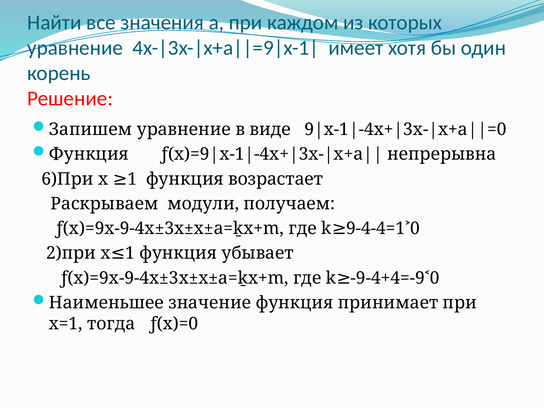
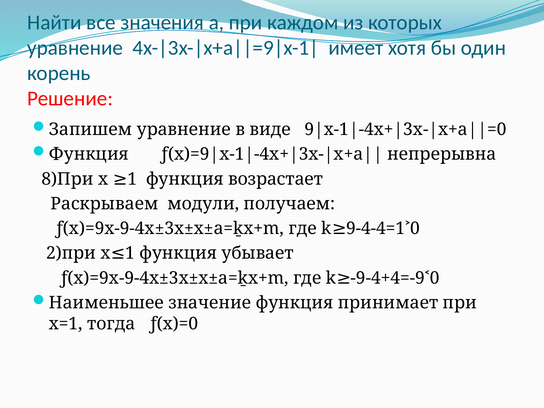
6)При: 6)При -> 8)При
